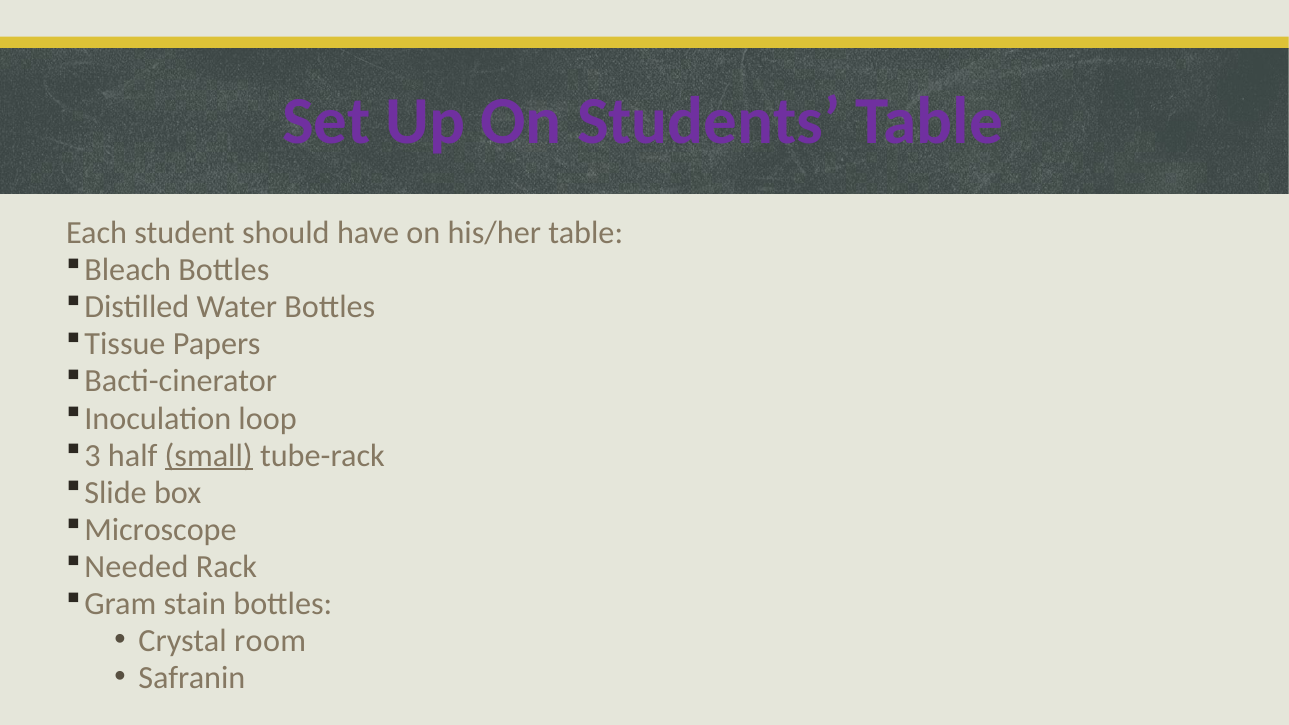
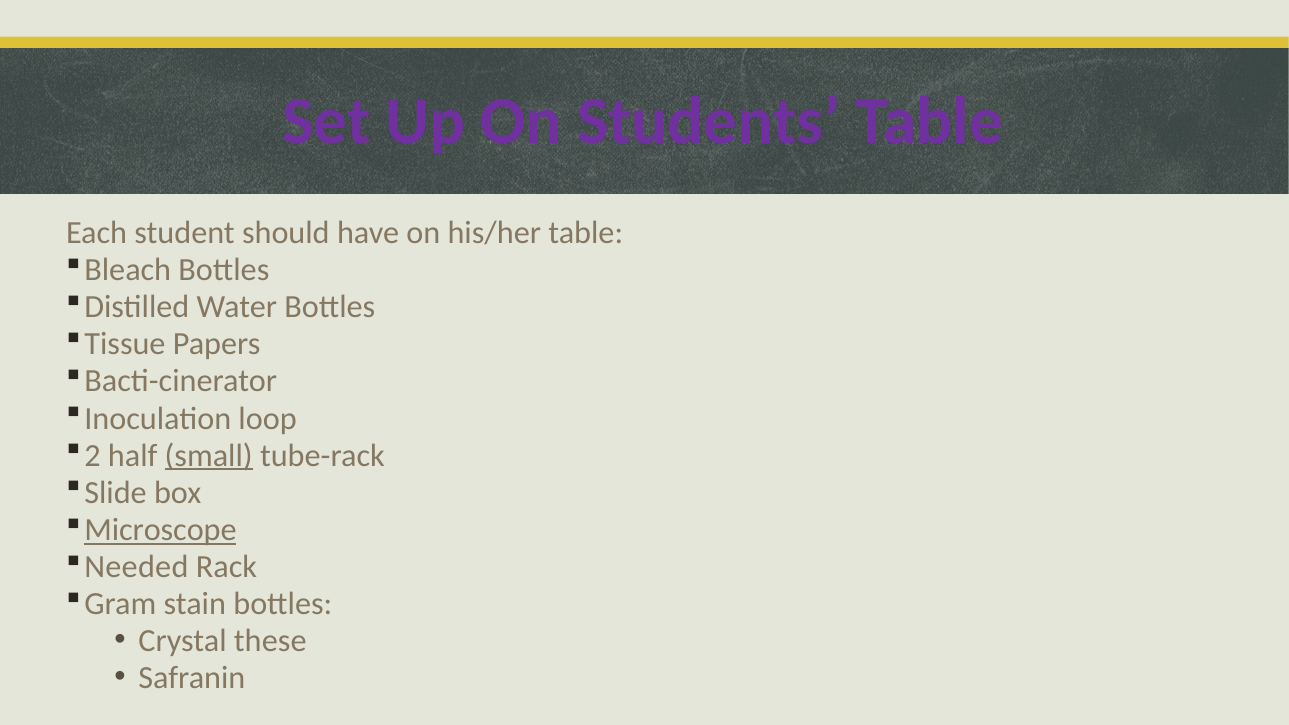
3: 3 -> 2
Microscope underline: none -> present
room: room -> these
